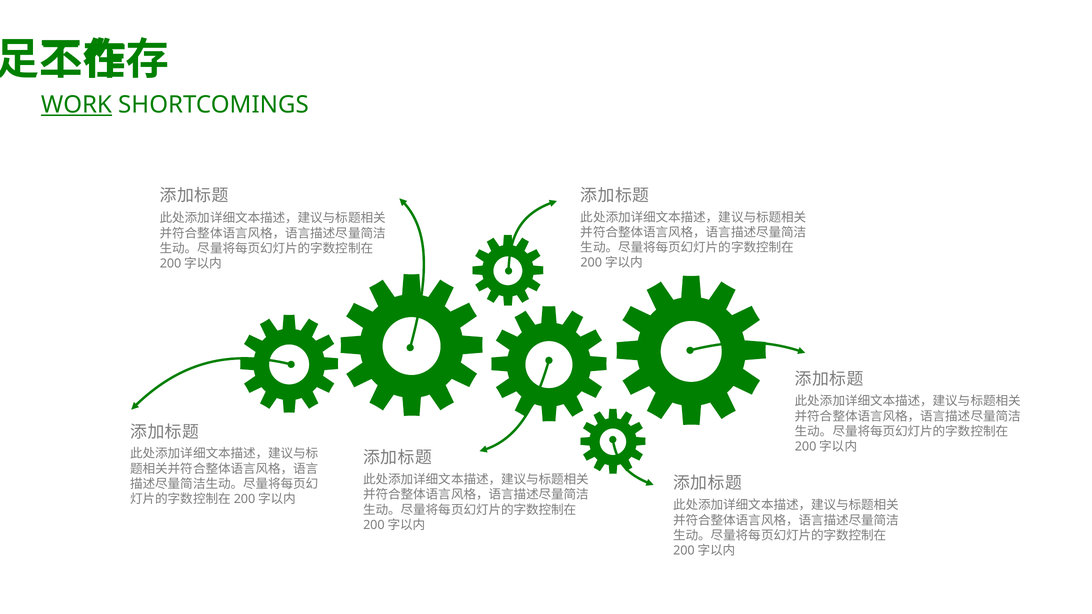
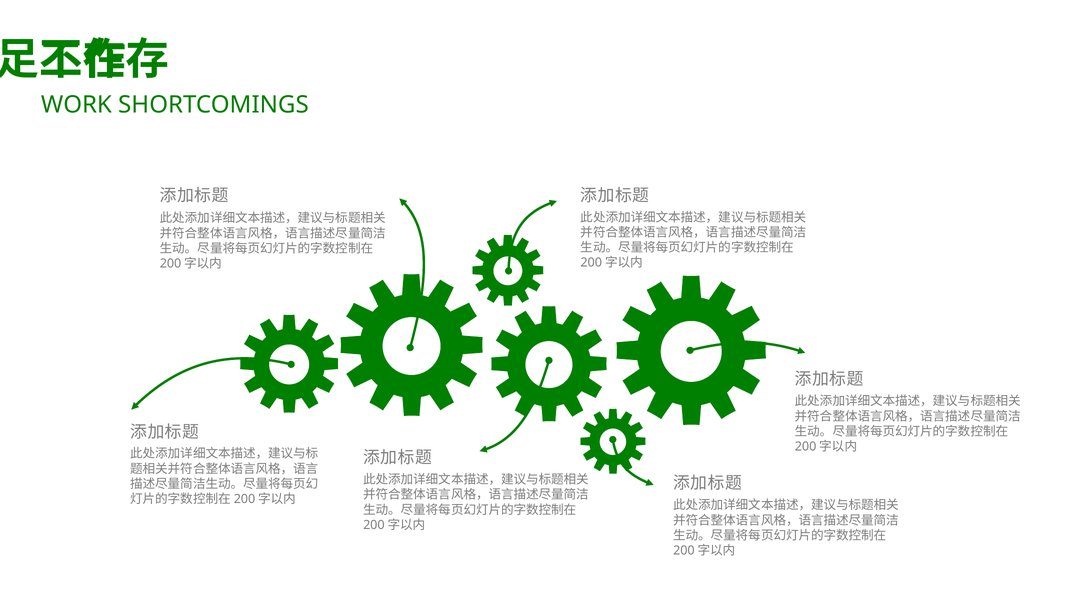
WORK underline: present -> none
